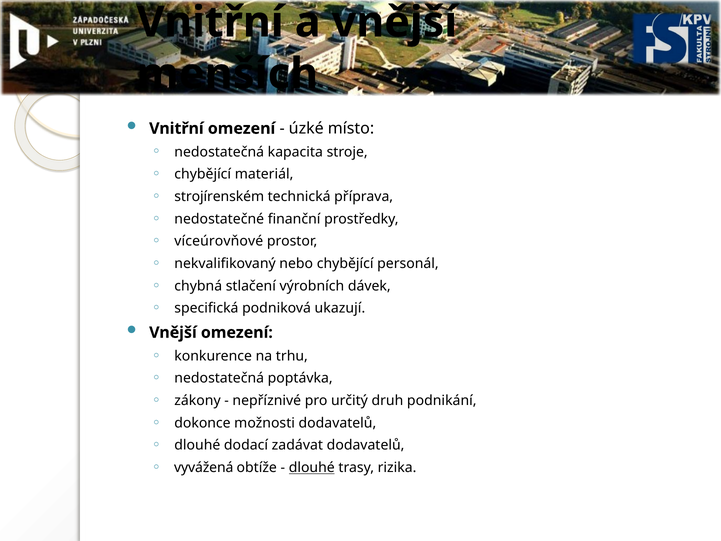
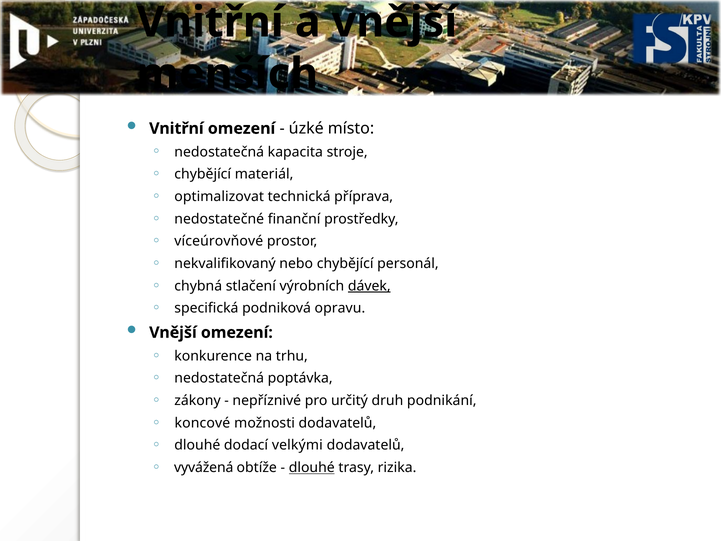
strojírenském: strojírenském -> optimalizovat
dávek underline: none -> present
ukazují: ukazují -> opravu
dokonce: dokonce -> koncové
zadávat: zadávat -> velkými
